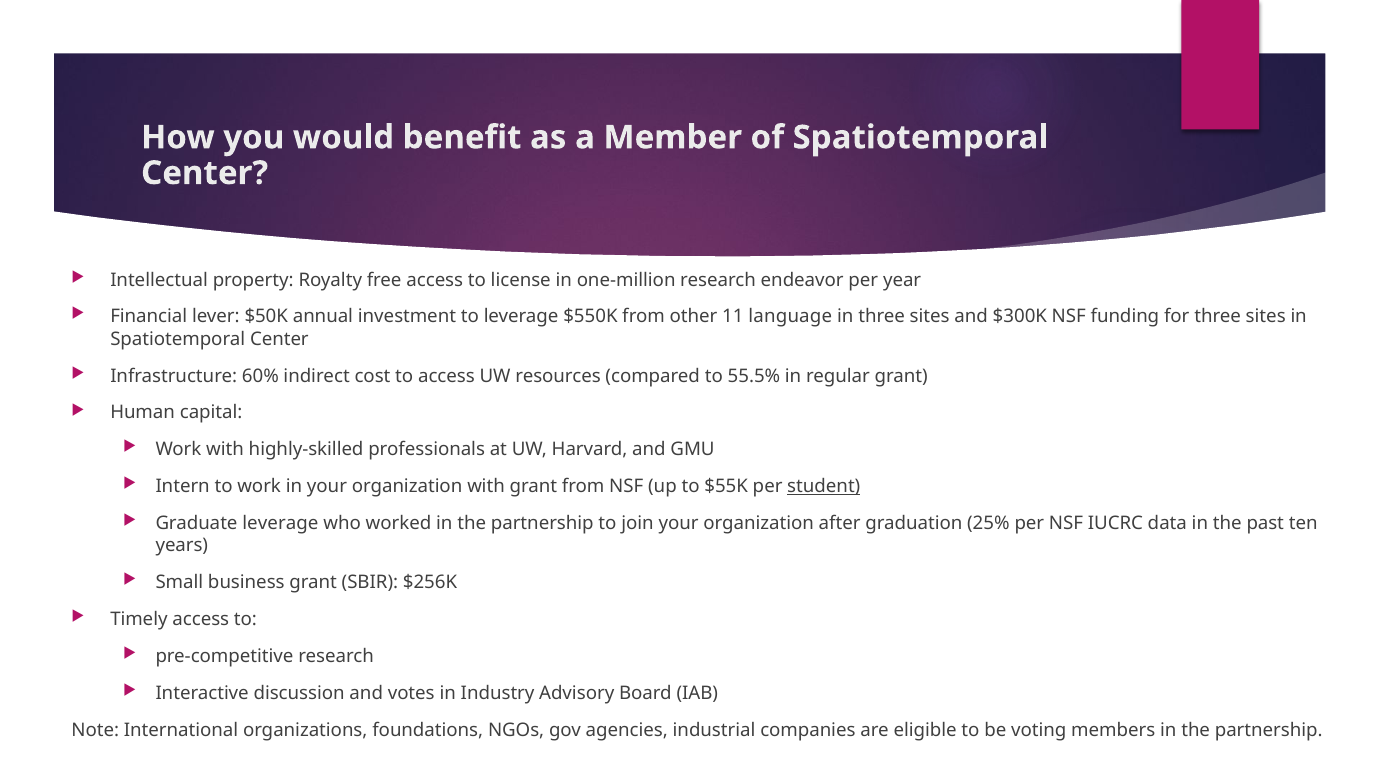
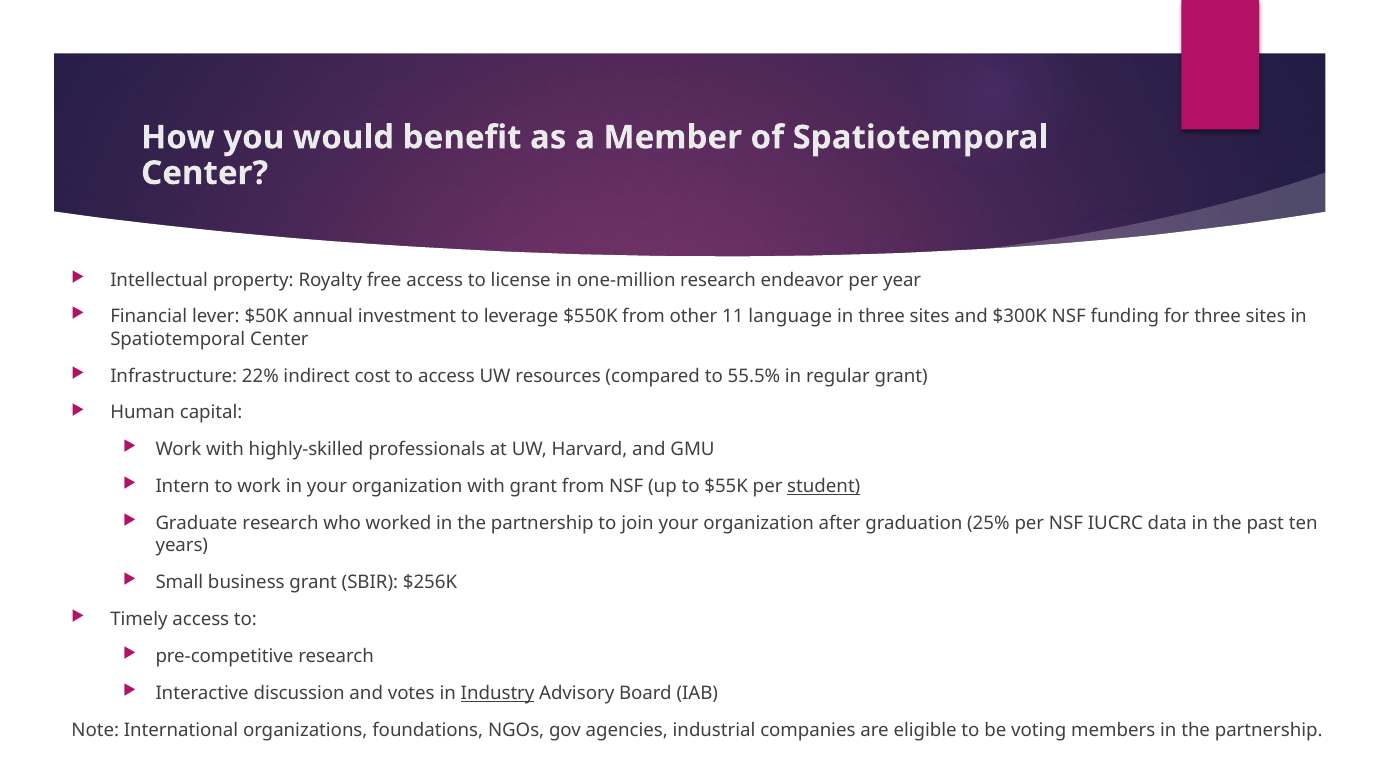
60%: 60% -> 22%
Graduate leverage: leverage -> research
Industry underline: none -> present
